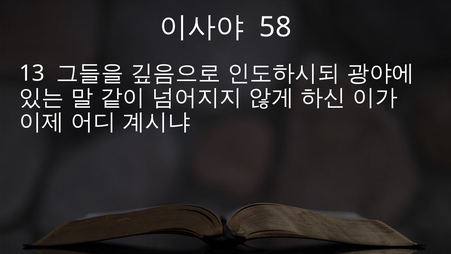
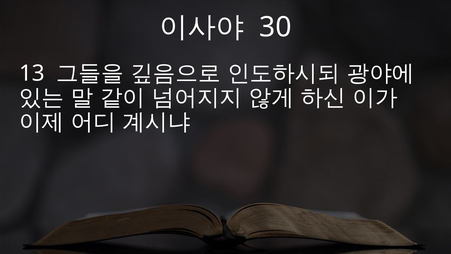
58: 58 -> 30
